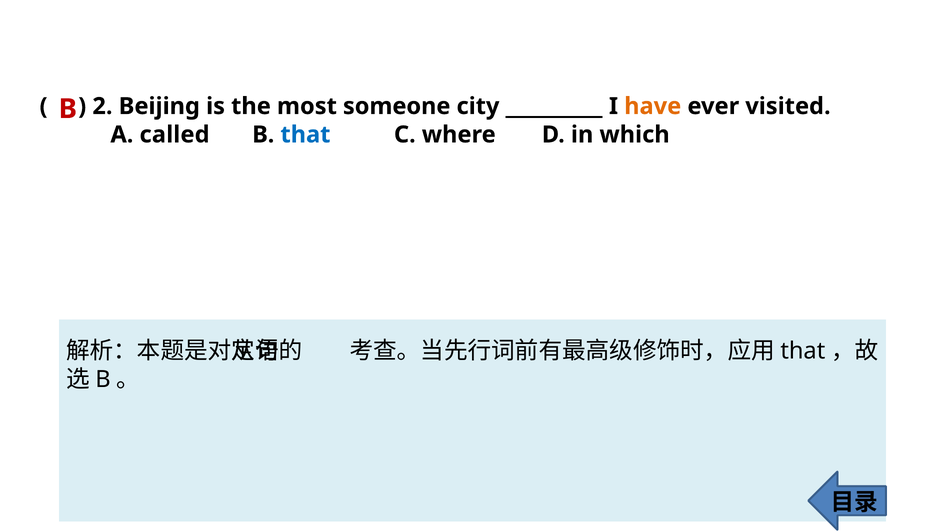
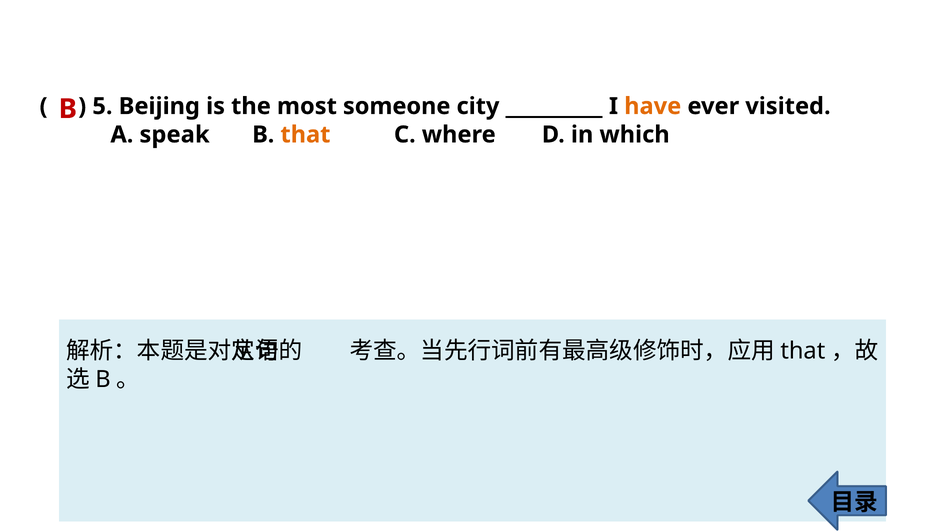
2: 2 -> 5
called: called -> speak
that at (305, 135) colour: blue -> orange
